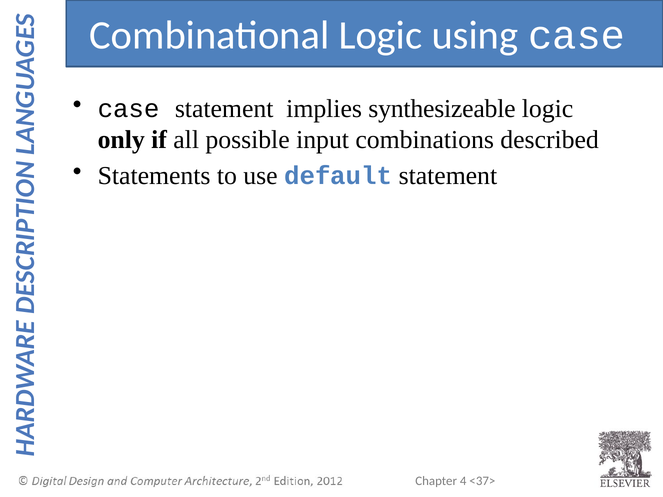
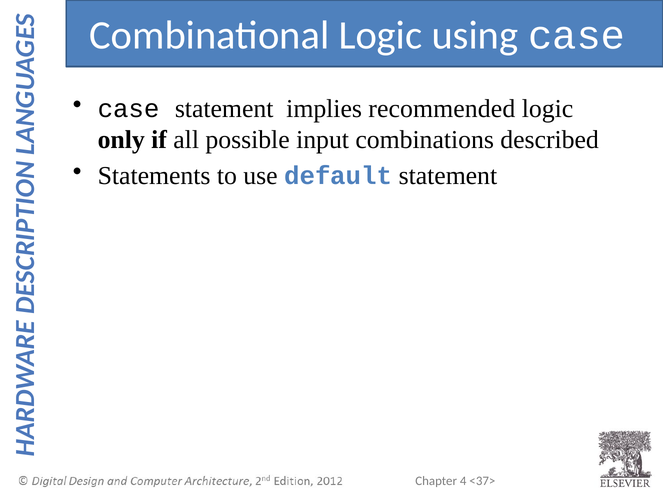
synthesizeable: synthesizeable -> recommended
